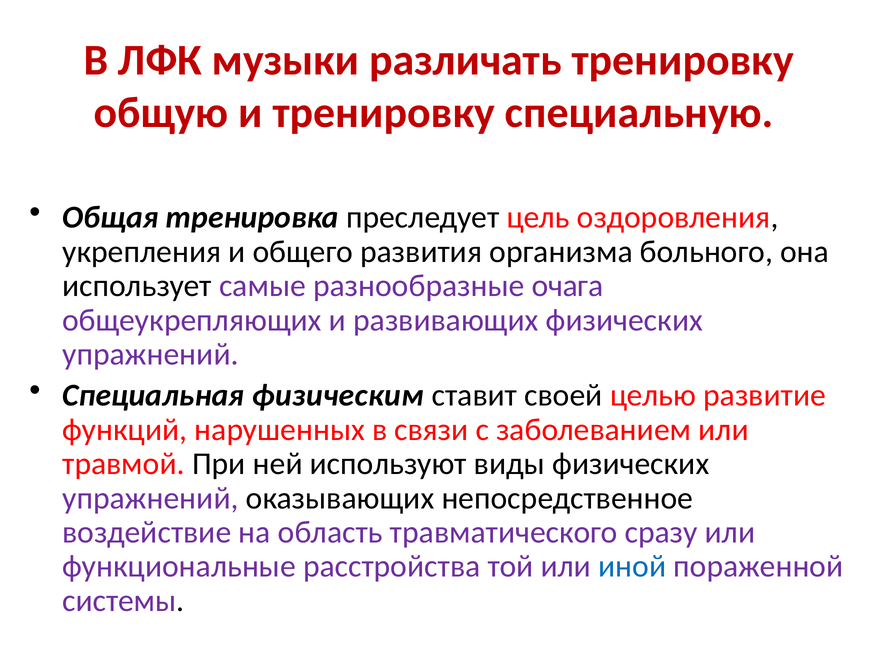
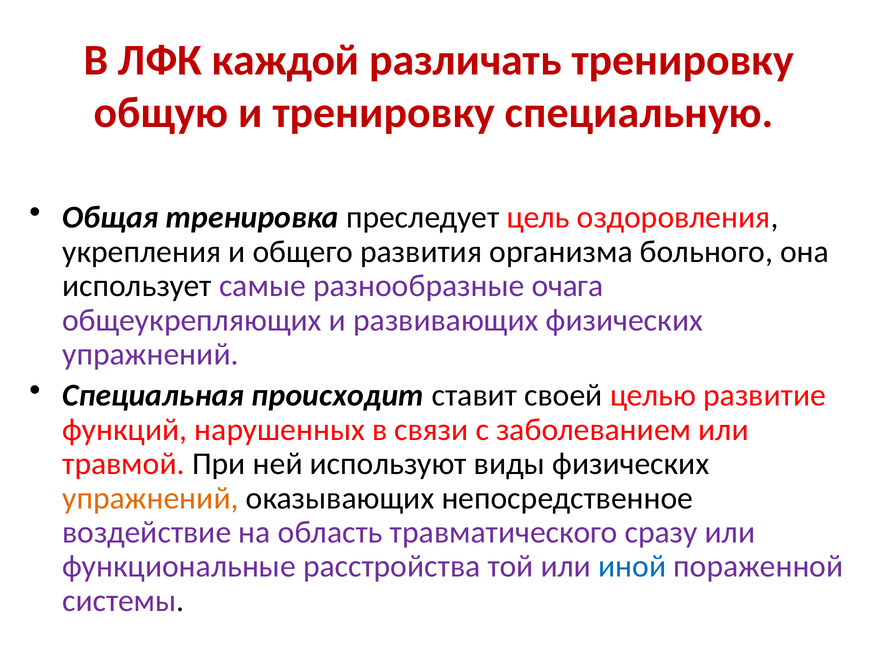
музыки: музыки -> каждой
физическим: физическим -> происходит
упражнений at (150, 498) colour: purple -> orange
